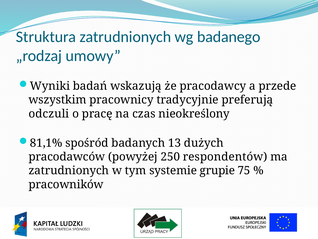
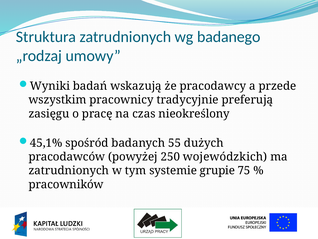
odczuli: odczuli -> zasięgu
81,1%: 81,1% -> 45,1%
13: 13 -> 55
respondentów: respondentów -> wojewódzkich
